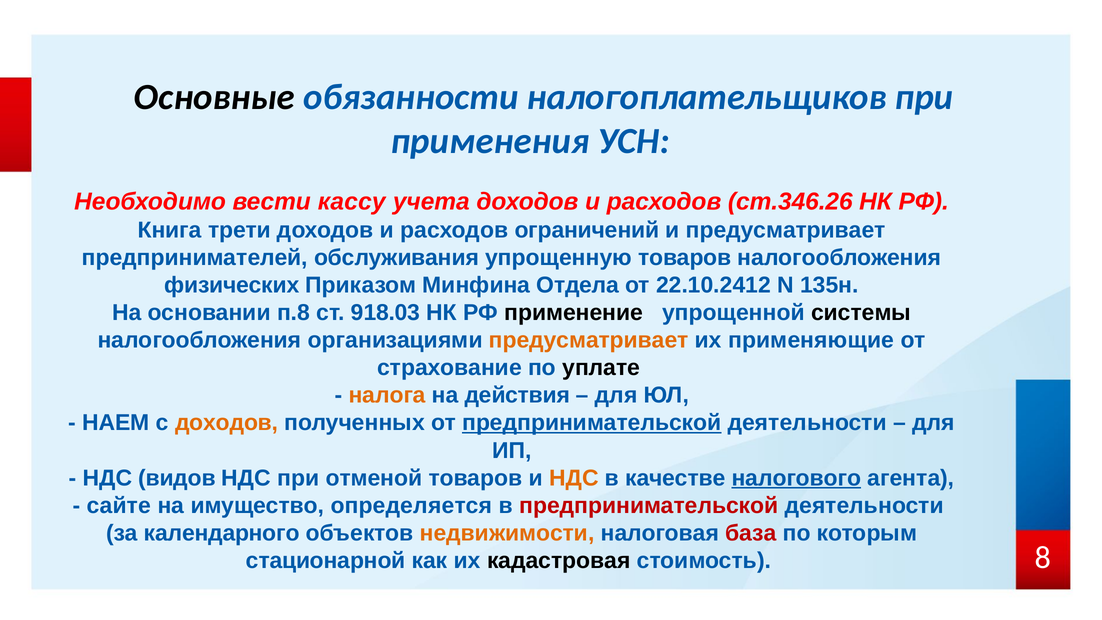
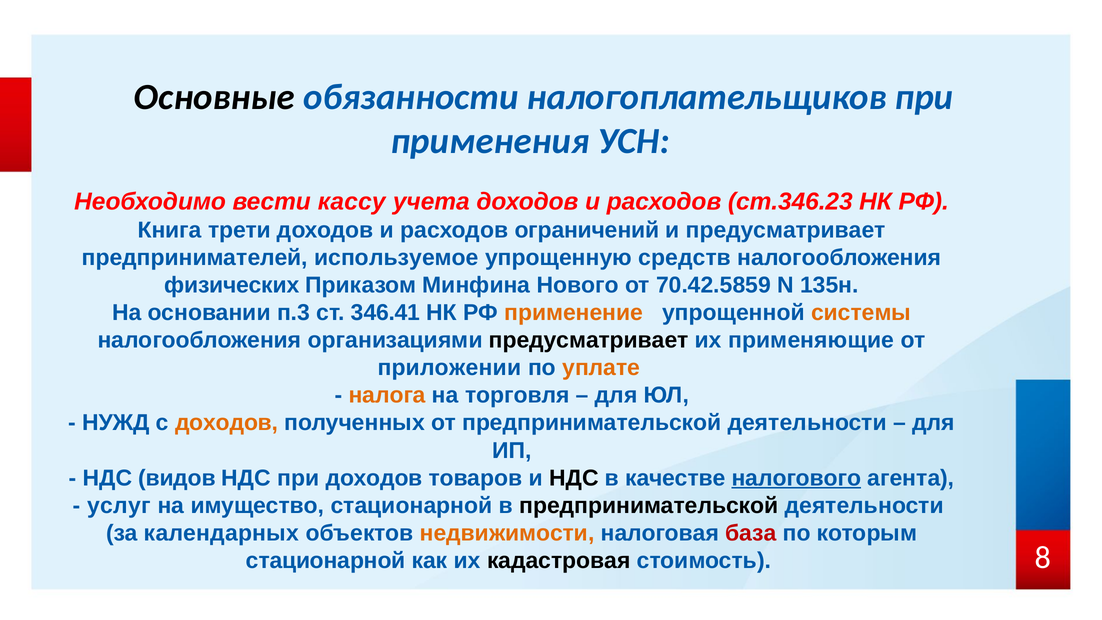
ст.346.26: ст.346.26 -> ст.346.23
обслуживания: обслуживания -> используемое
упрощенную товаров: товаров -> средств
Отдела: Отдела -> Нового
22.10.2412: 22.10.2412 -> 70.42.5859
п.8: п.8 -> п.3
918.03: 918.03 -> 346.41
применение colour: black -> orange
системы colour: black -> orange
предусматривает at (589, 340) colour: orange -> black
страхование: страхование -> приложении
уплате colour: black -> orange
действия: действия -> торговля
НАЕМ: НАЕМ -> НУЖД
предпринимательской at (592, 423) underline: present -> none
при отменой: отменой -> доходов
НДС at (574, 478) colour: orange -> black
сайте: сайте -> услуг
имущество определяется: определяется -> стационарной
предпринимательской at (649, 505) colour: red -> black
календарного: календарного -> календарных
